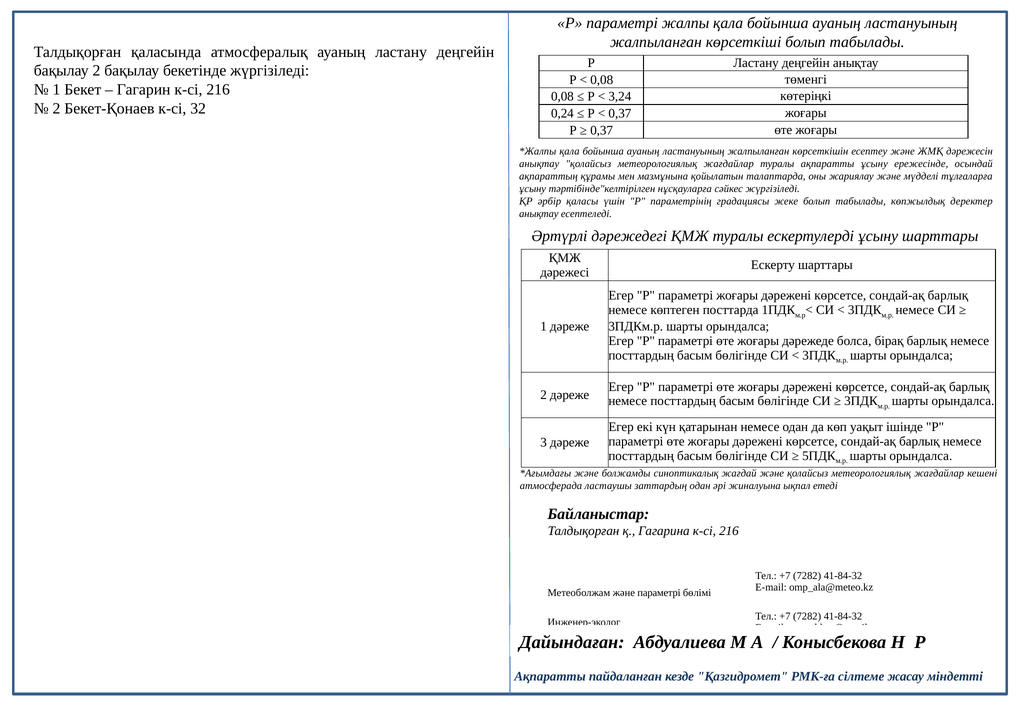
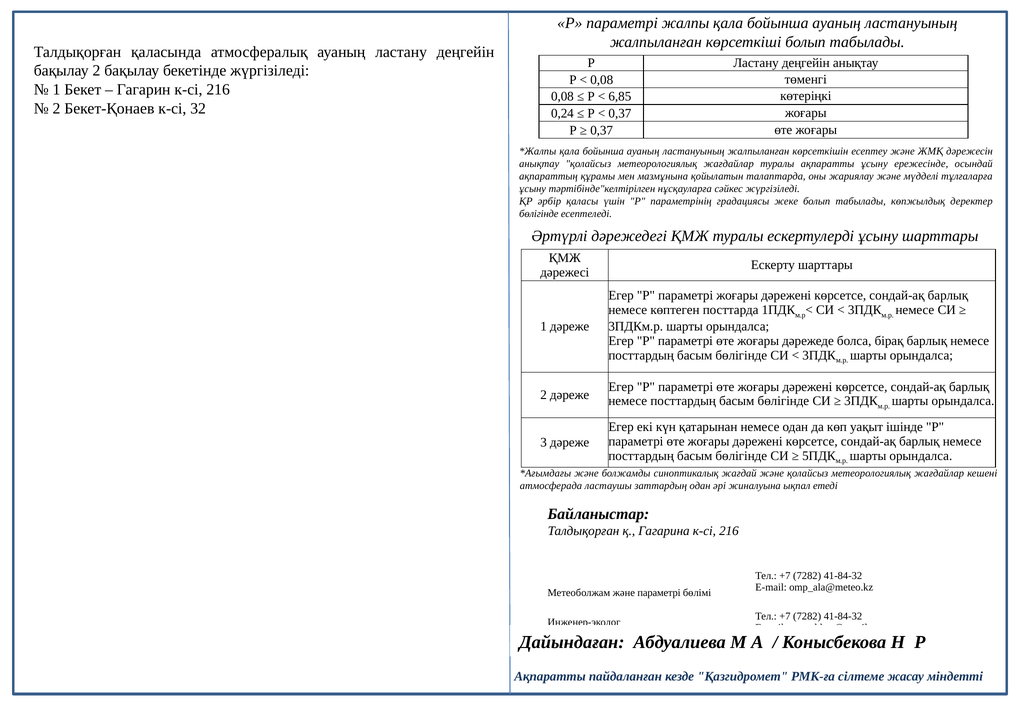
3,24: 3,24 -> 6,85
анықтау at (539, 214): анықтау -> бөлігінде
